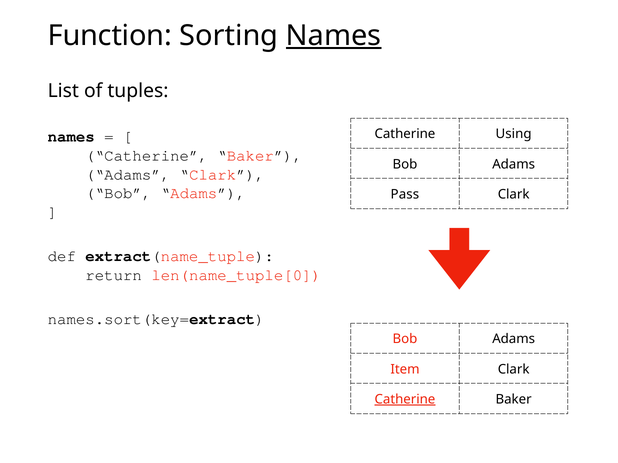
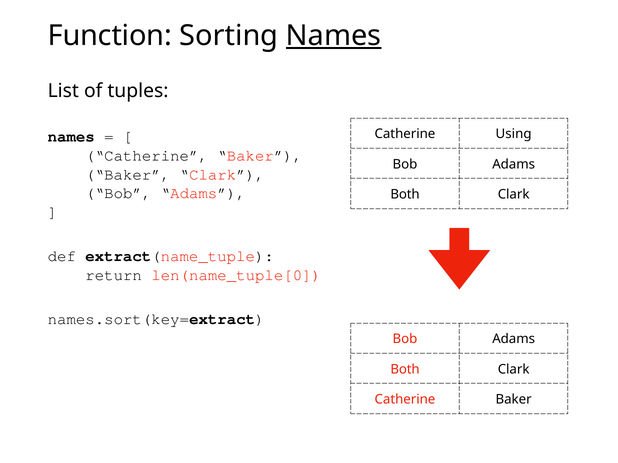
Adams at (128, 175): Adams -> Baker
Pass at (405, 195): Pass -> Both
Item at (405, 370): Item -> Both
Catherine at (405, 400) underline: present -> none
